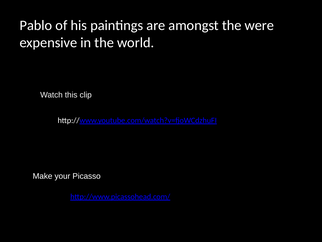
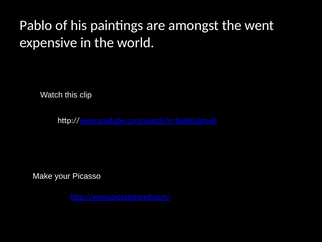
were: were -> went
